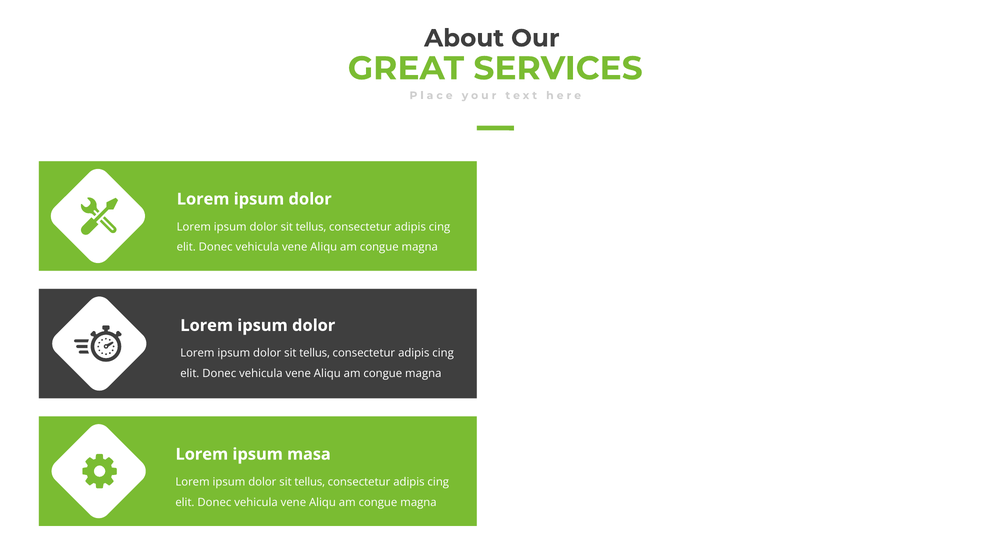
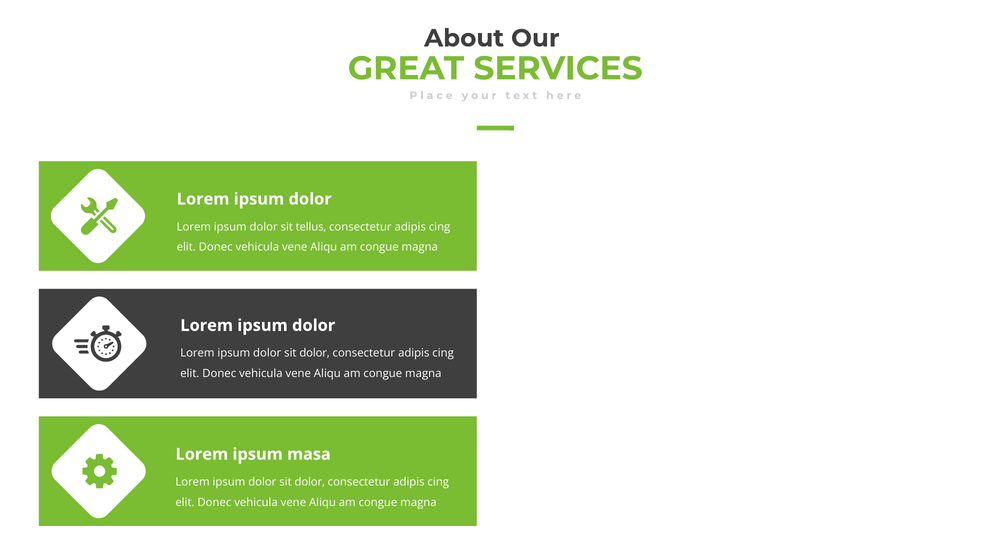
tellus at (315, 353): tellus -> dolor
tellus at (310, 482): tellus -> dolor
